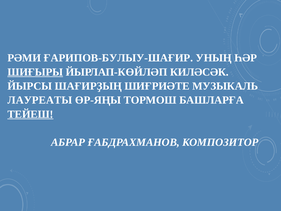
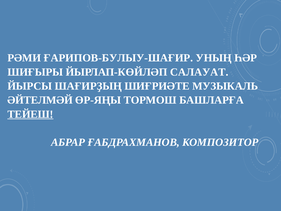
ШИҒЫРЫ underline: present -> none
КИЛӘСӘК: КИЛӘСӘК -> САЛАУАТ
ЛАУРЕАТЫ: ЛАУРЕАТЫ -> ӘЙТЕЛМӘЙ
